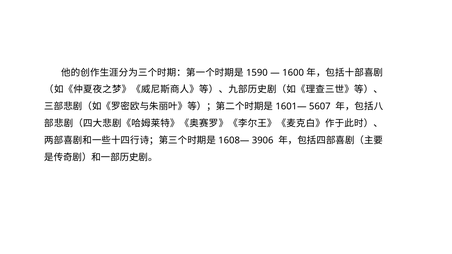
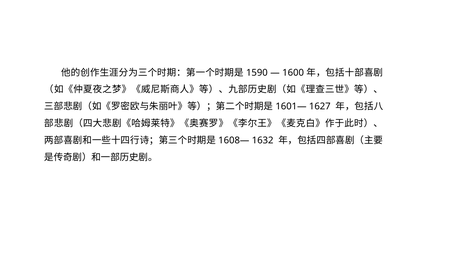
5607: 5607 -> 1627
3906: 3906 -> 1632
